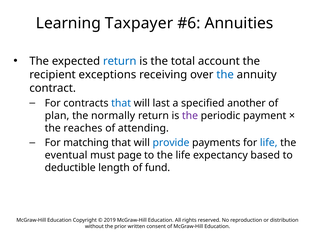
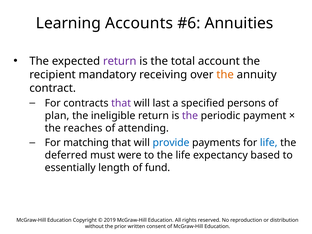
Taxpayer: Taxpayer -> Accounts
return at (120, 61) colour: blue -> purple
exceptions: exceptions -> mandatory
the at (225, 75) colour: blue -> orange
that at (121, 103) colour: blue -> purple
another: another -> persons
normally: normally -> ineligible
eventual: eventual -> deferred
page: page -> were
deductible: deductible -> essentially
